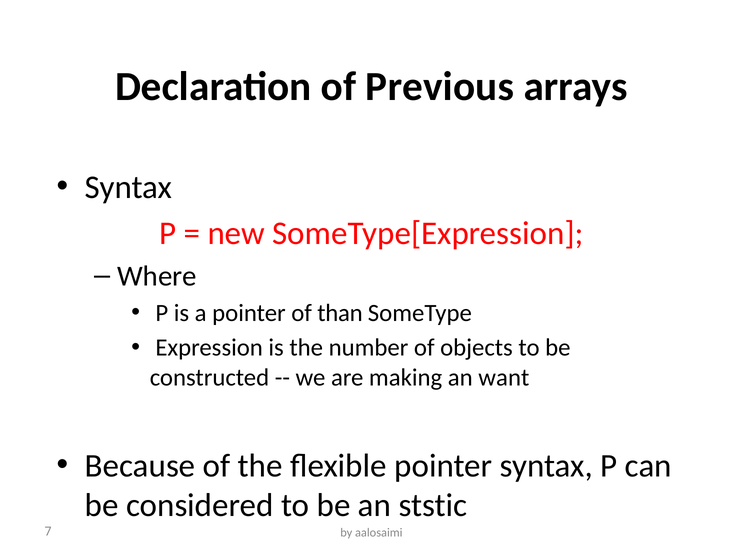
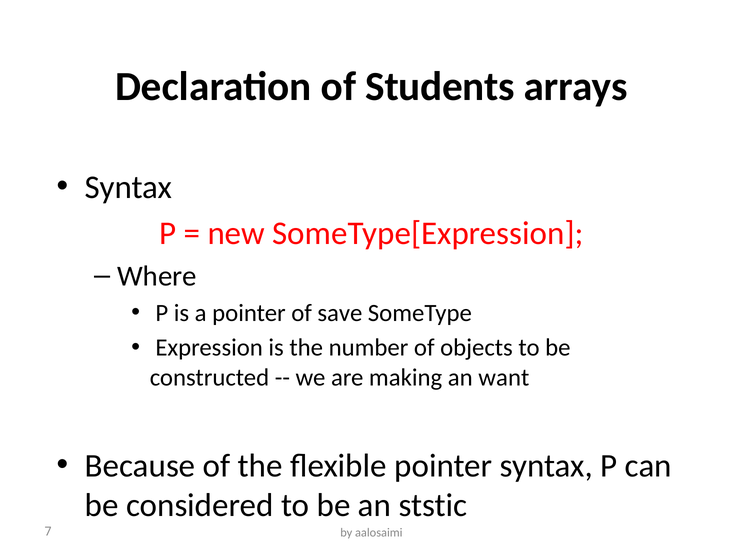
Previous: Previous -> Students
than: than -> save
